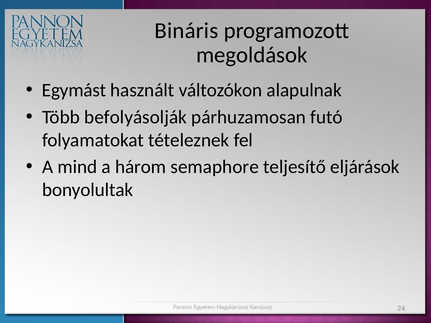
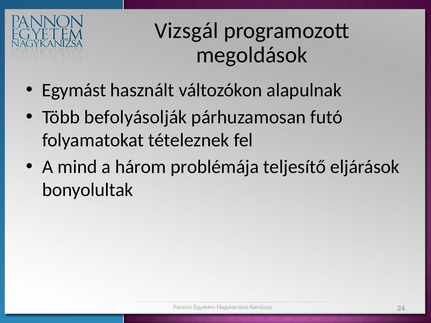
Bináris: Bináris -> Vizsgál
semaphore: semaphore -> problémája
